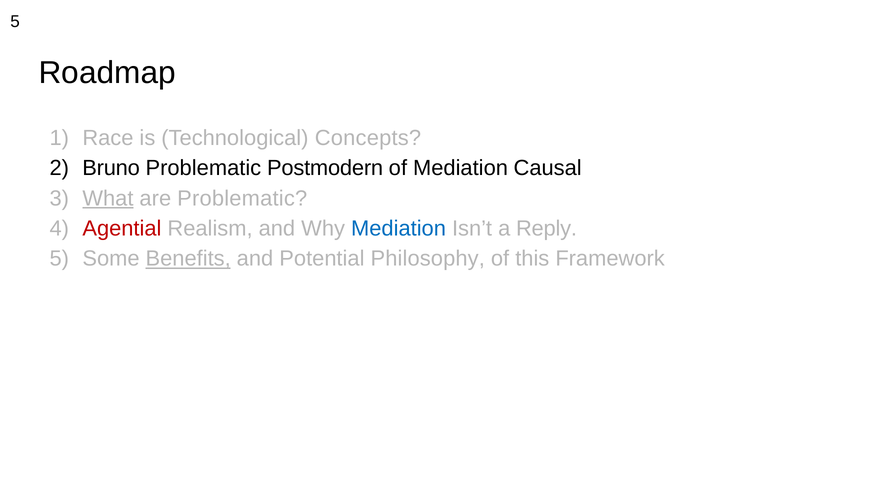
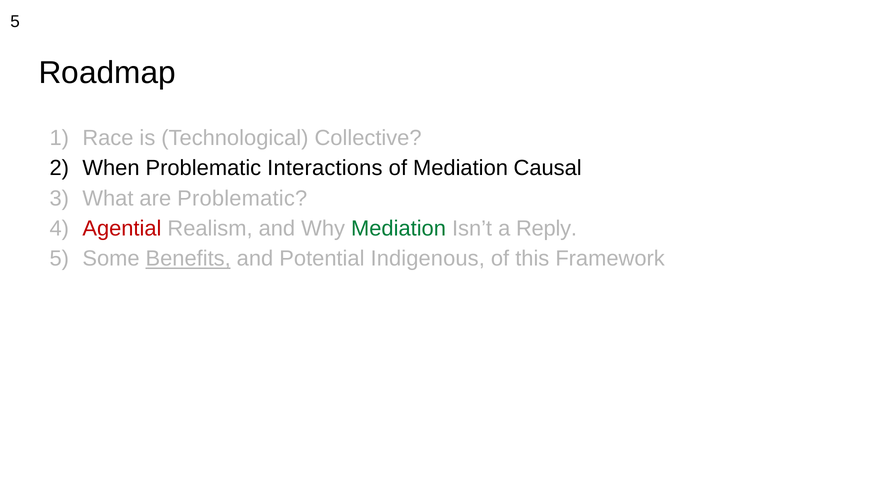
Concepts: Concepts -> Collective
Bruno: Bruno -> When
Postmodern: Postmodern -> Interactions
What underline: present -> none
Mediation at (399, 228) colour: blue -> green
Philosophy: Philosophy -> Indigenous
